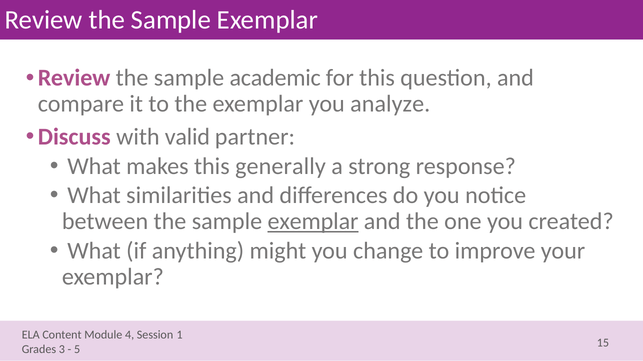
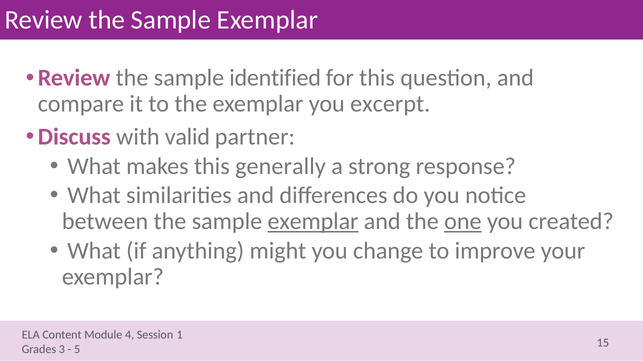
academic: academic -> identified
analyze: analyze -> excerpt
one underline: none -> present
